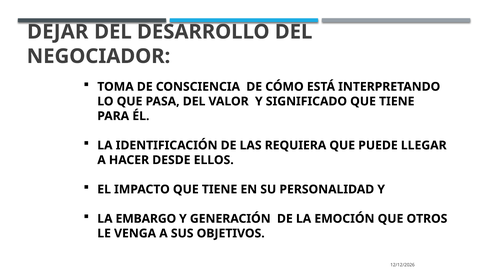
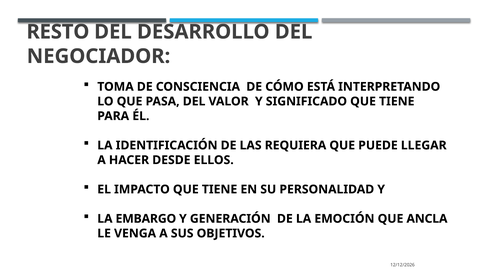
DEJAR: DEJAR -> RESTO
OTROS: OTROS -> ANCLA
